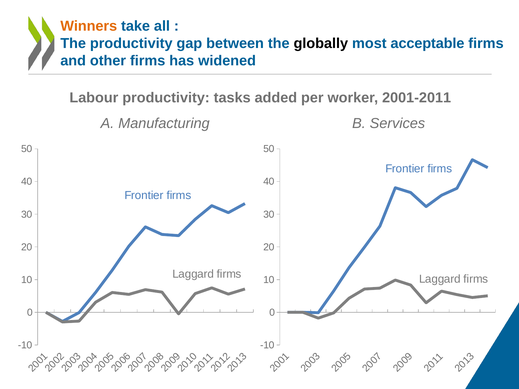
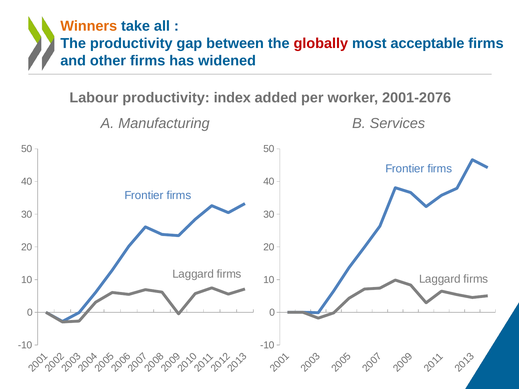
globally colour: black -> red
tasks: tasks -> index
2001-2011: 2001-2011 -> 2001-2076
